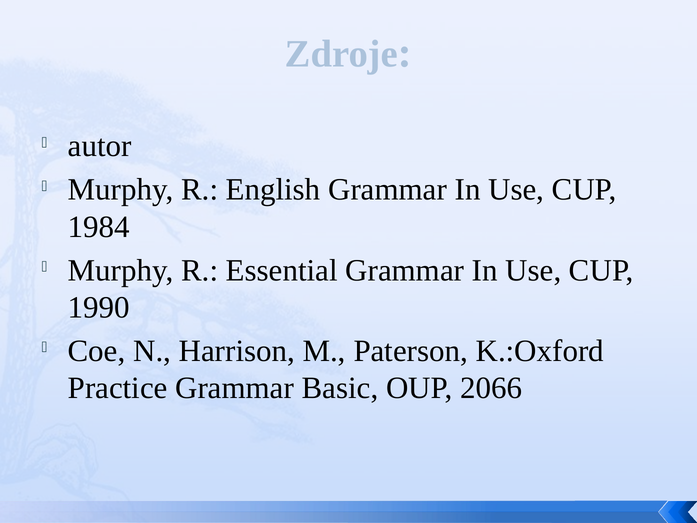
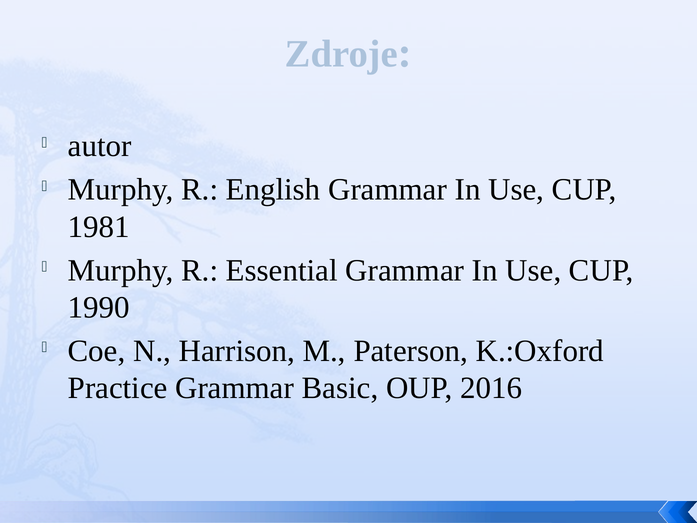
1984: 1984 -> 1981
2066: 2066 -> 2016
